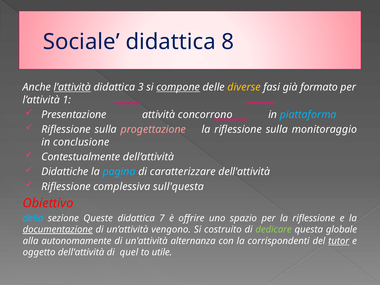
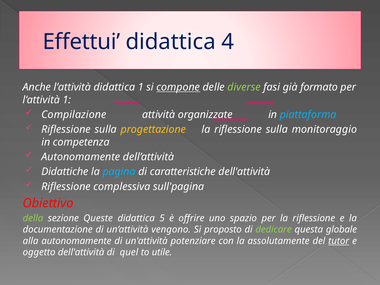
Sociale: Sociale -> Effettui
8: 8 -> 4
l’attività at (72, 87) underline: present -> none
didattica 3: 3 -> 1
diverse colour: yellow -> light green
Presentazione: Presentazione -> Compilazione
concorrono: concorrono -> organizzate
progettazione colour: pink -> yellow
conclusione: conclusione -> competenza
Contestualmente at (81, 157): Contestualmente -> Autonomamente
caratterizzare: caratterizzare -> caratteristiche
sull'questa: sull'questa -> sull'pagina
della colour: light blue -> light green
7: 7 -> 5
documentazione underline: present -> none
costruito: costruito -> proposto
alternanza: alternanza -> potenziare
corrispondenti: corrispondenti -> assolutamente
